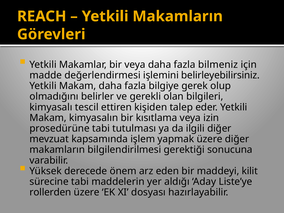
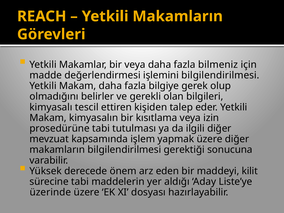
işlemini belirleyebilirsiniz: belirleyebilirsiniz -> bilgilendirilmesi
rollerden: rollerden -> üzerinde
